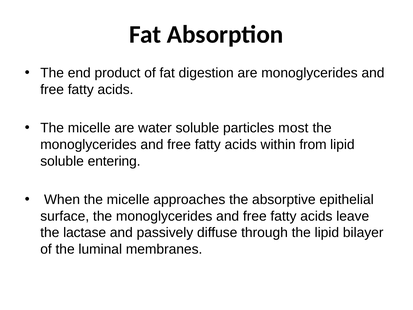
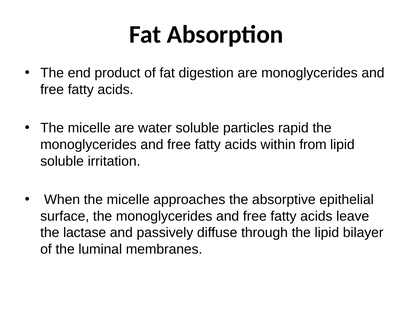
most: most -> rapid
entering: entering -> irritation
